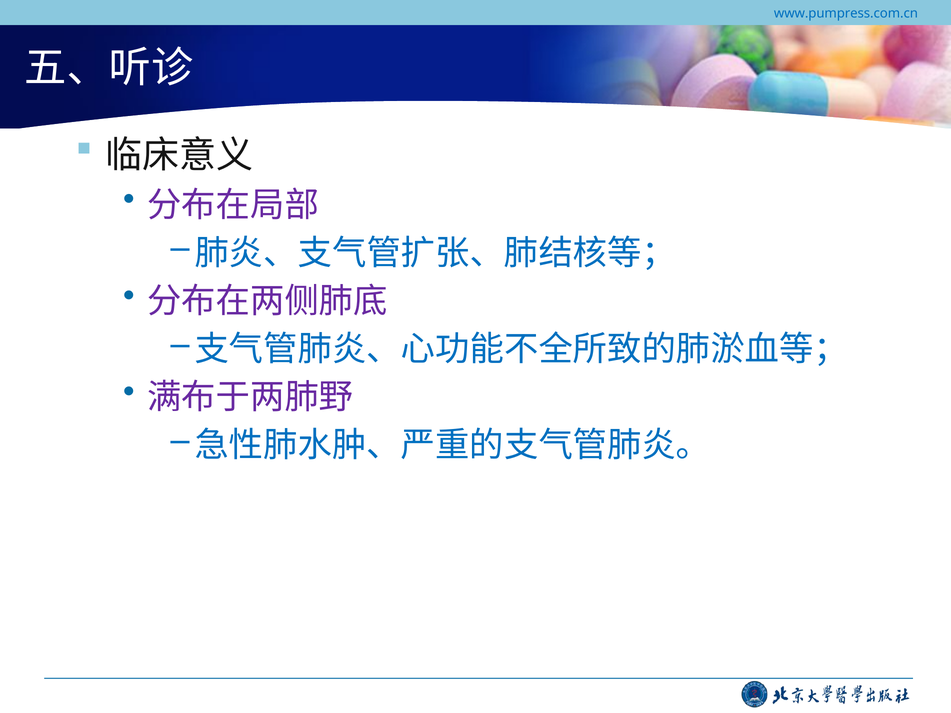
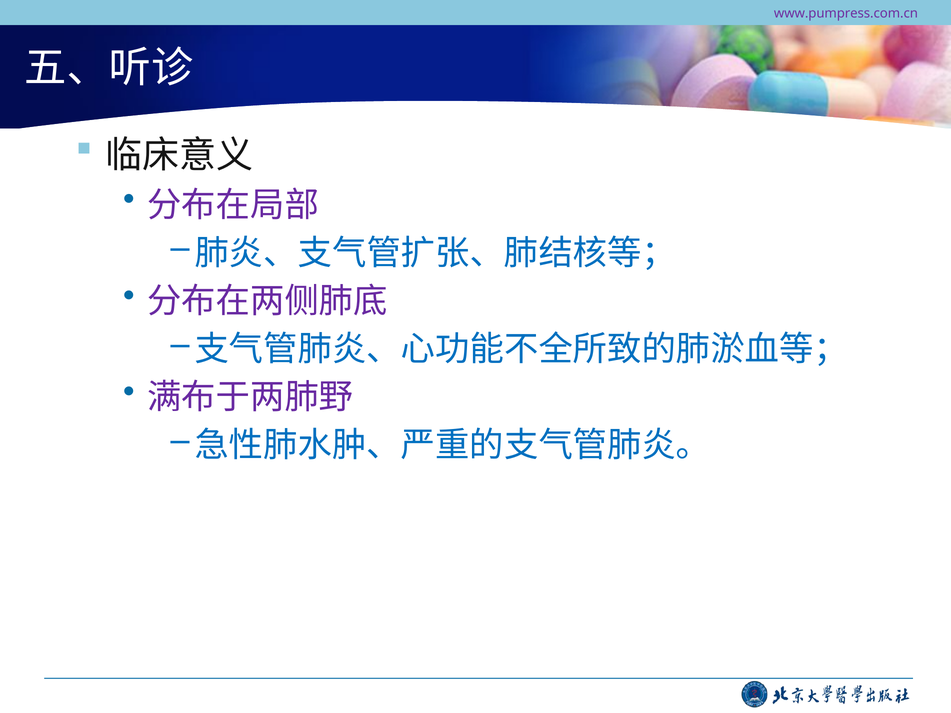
www.pumpress.com.cn colour: blue -> purple
